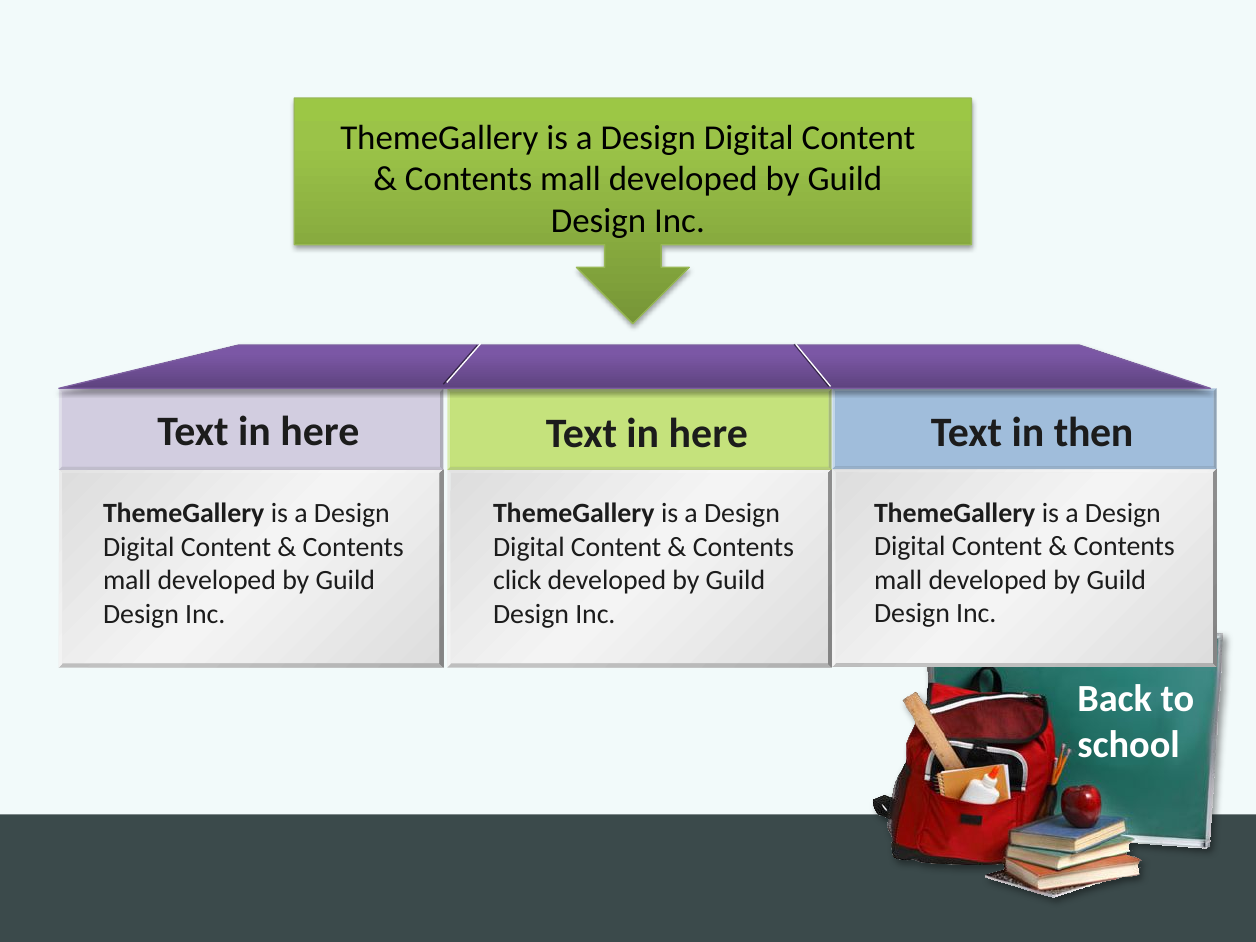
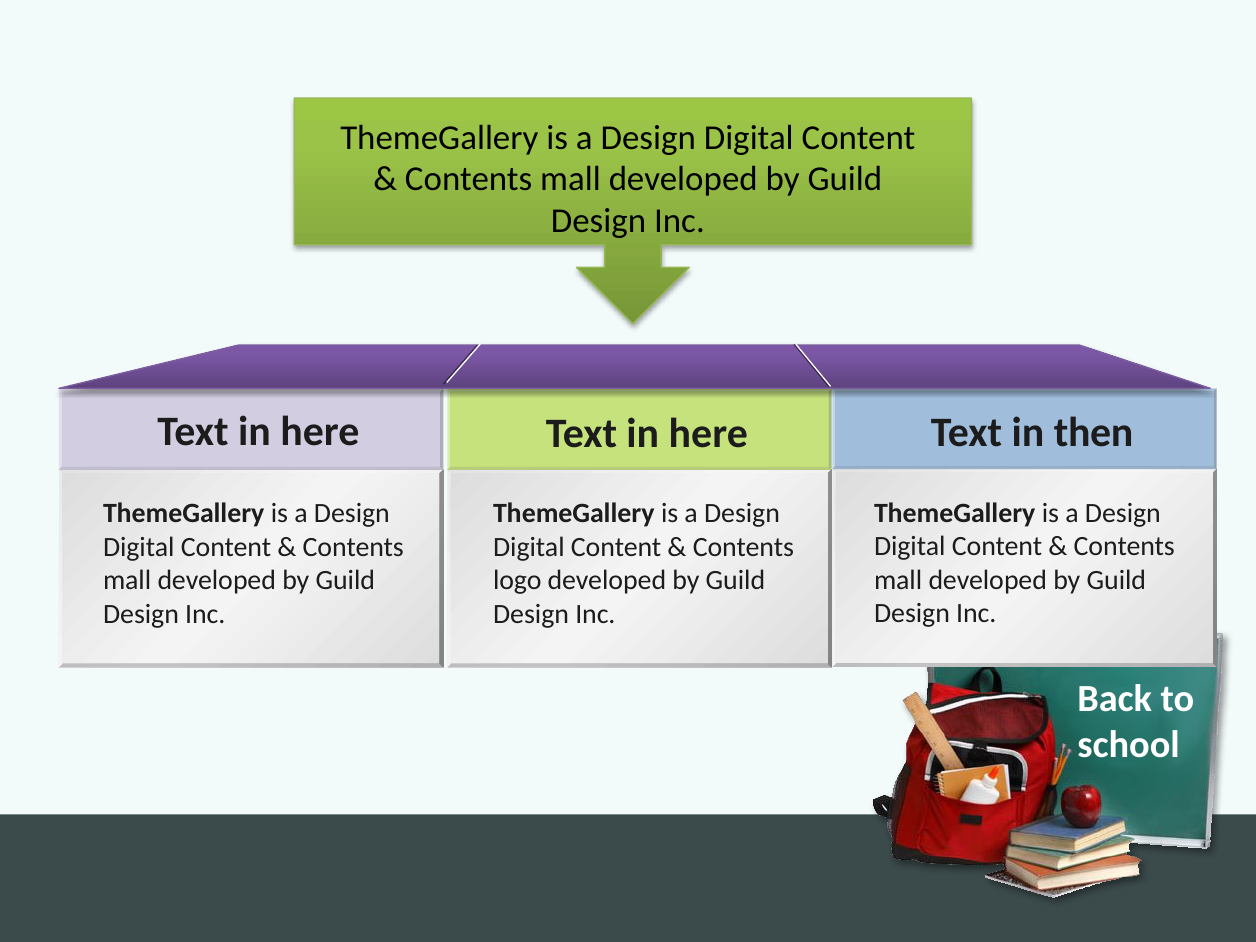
click: click -> logo
